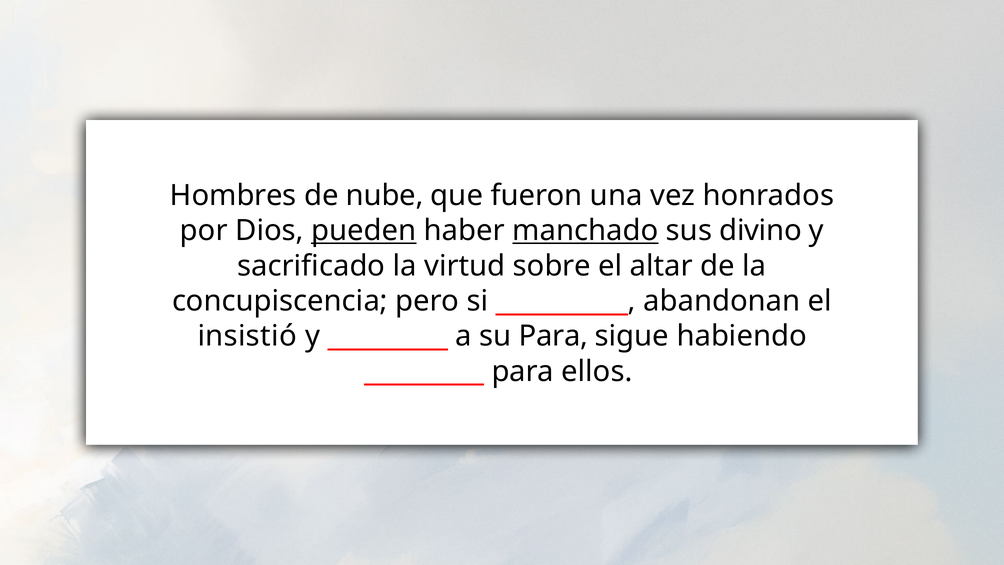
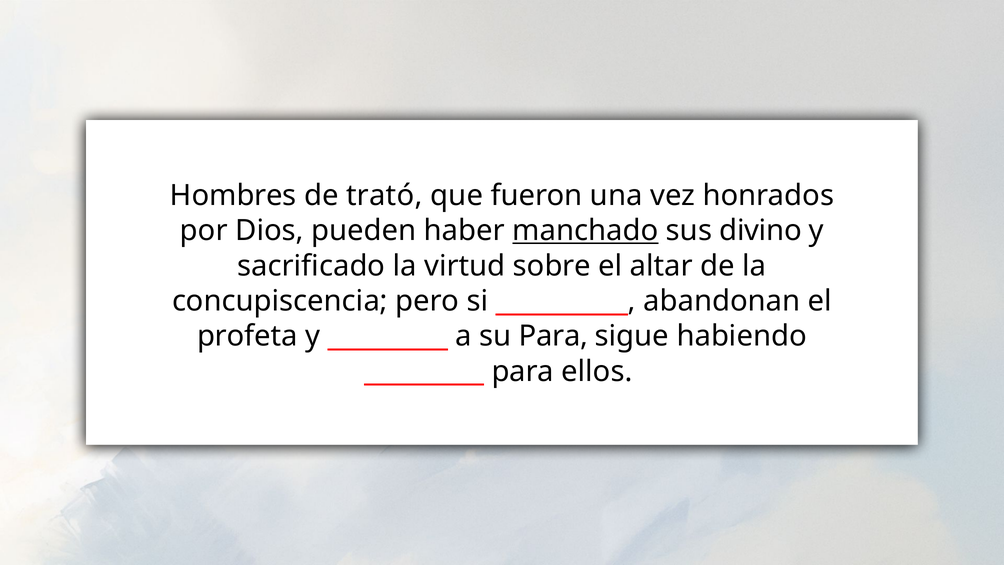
nube: nube -> trató
pueden underline: present -> none
insistió: insistió -> profeta
